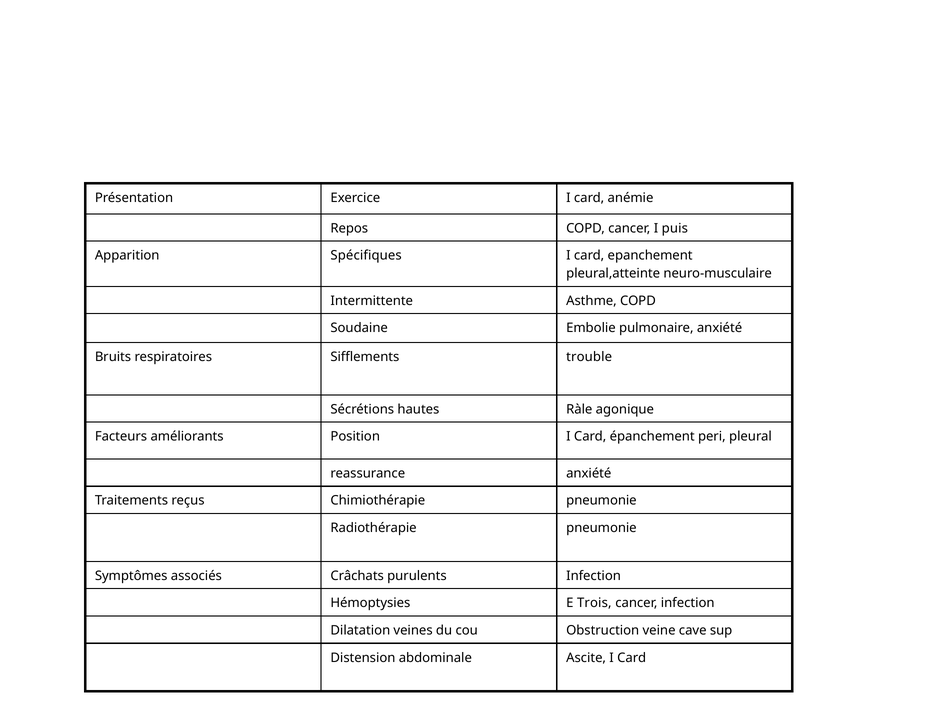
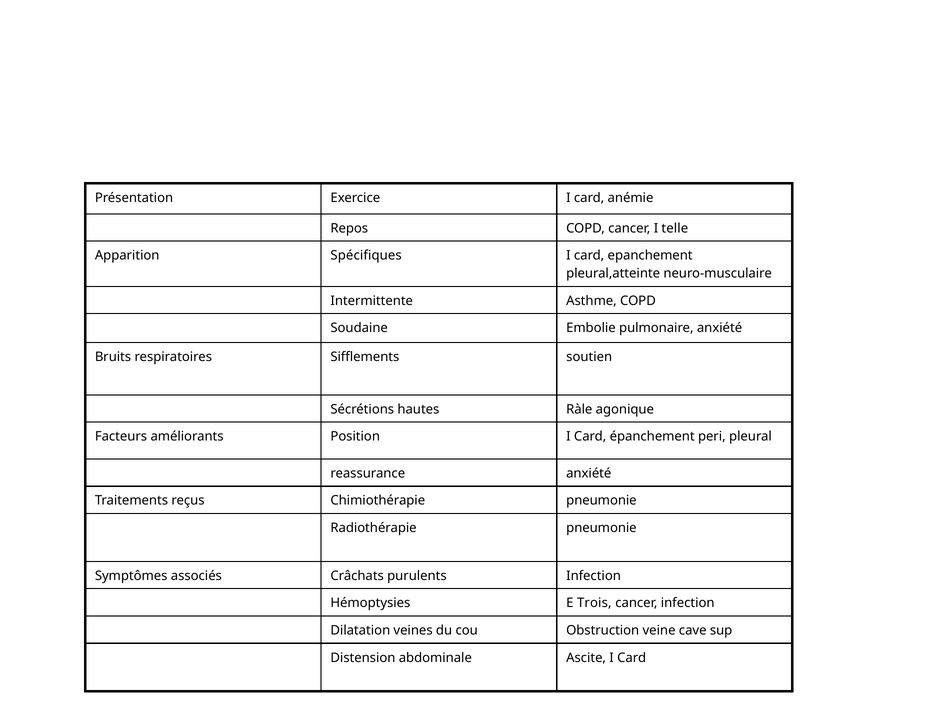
puis: puis -> telle
trouble: trouble -> soutien
